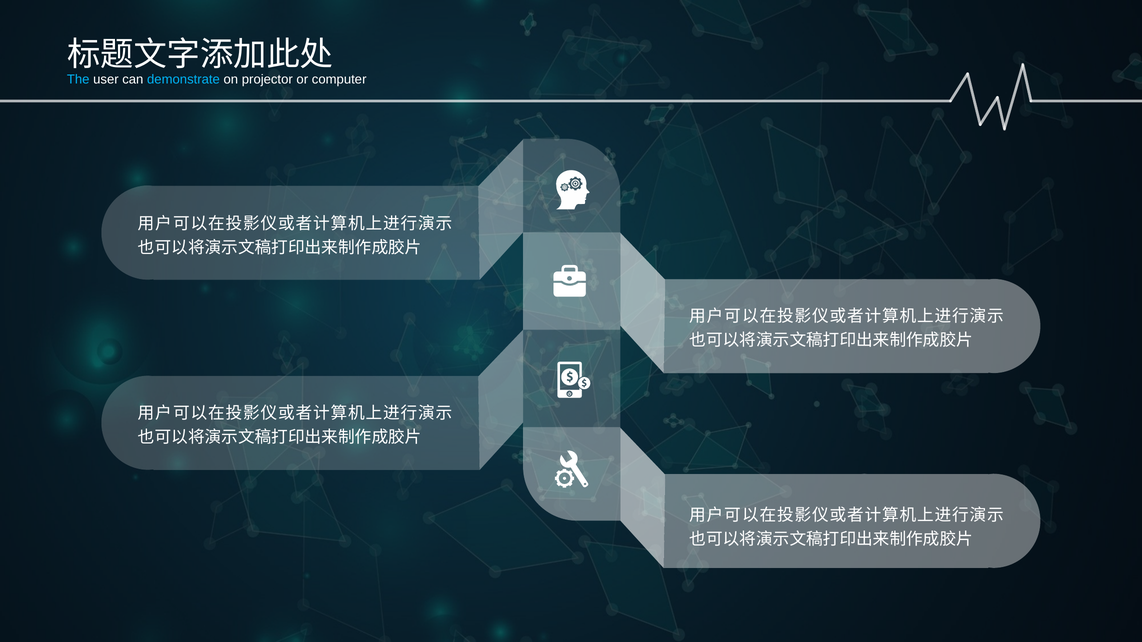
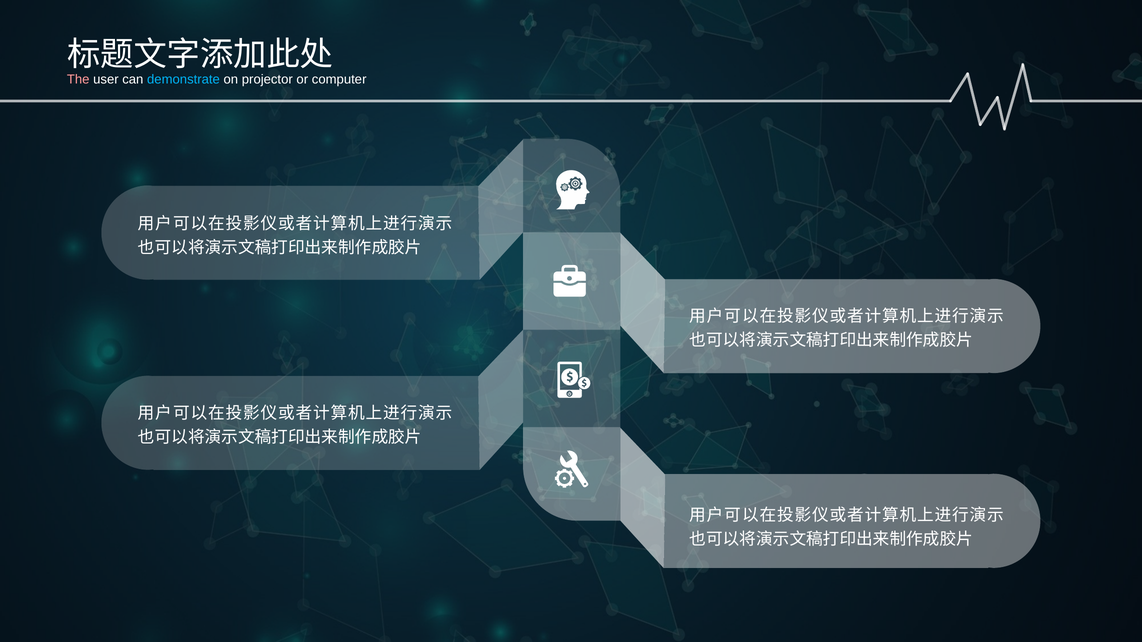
The colour: light blue -> pink
